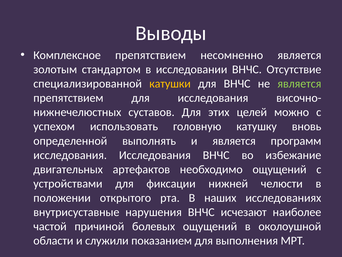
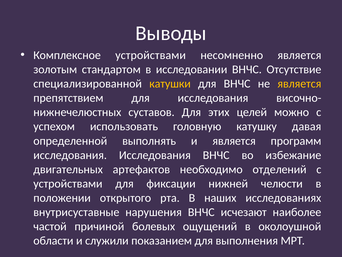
Комплексное препятствием: препятствием -> устройствами
является at (299, 84) colour: light green -> yellow
вновь: вновь -> давая
необходимо ощущений: ощущений -> отделений
